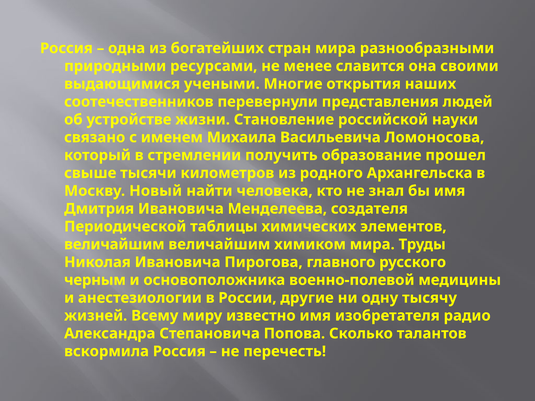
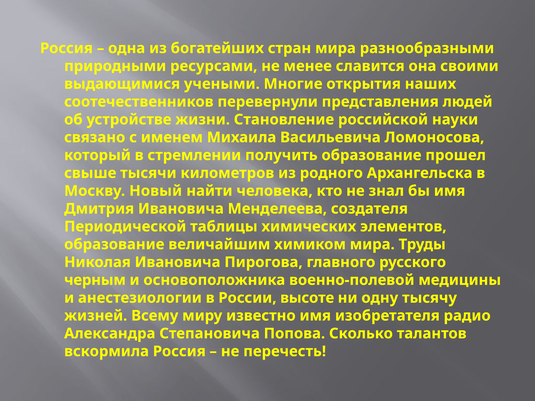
величайшим at (114, 244): величайшим -> образование
другие: другие -> высоте
